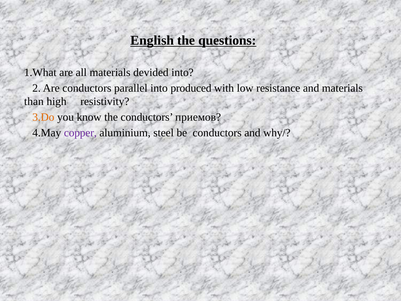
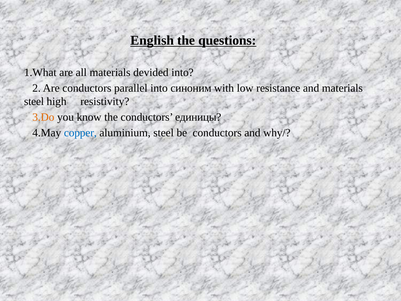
produced: produced -> синоним
than at (34, 101): than -> steel
приемов: приемов -> единицы
copper colour: purple -> blue
